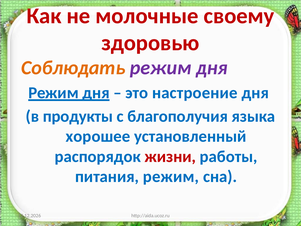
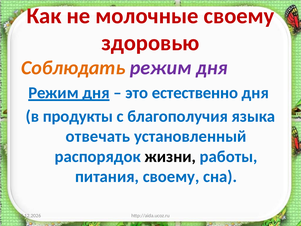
настроение: настроение -> естественно
хорошее: хорошее -> отвечать
жизни colour: red -> black
питания режим: режим -> своему
